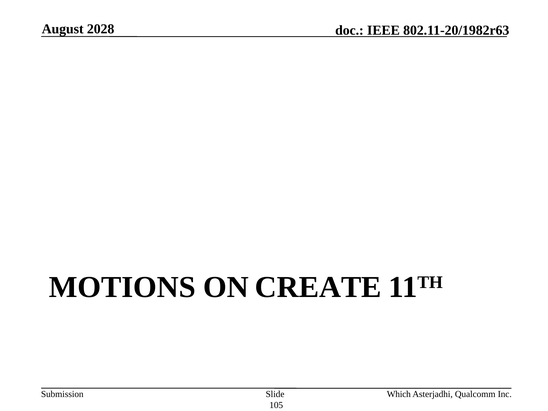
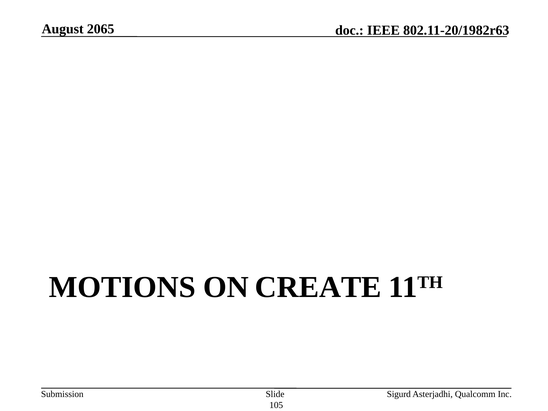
2028: 2028 -> 2065
Which: Which -> Sigurd
